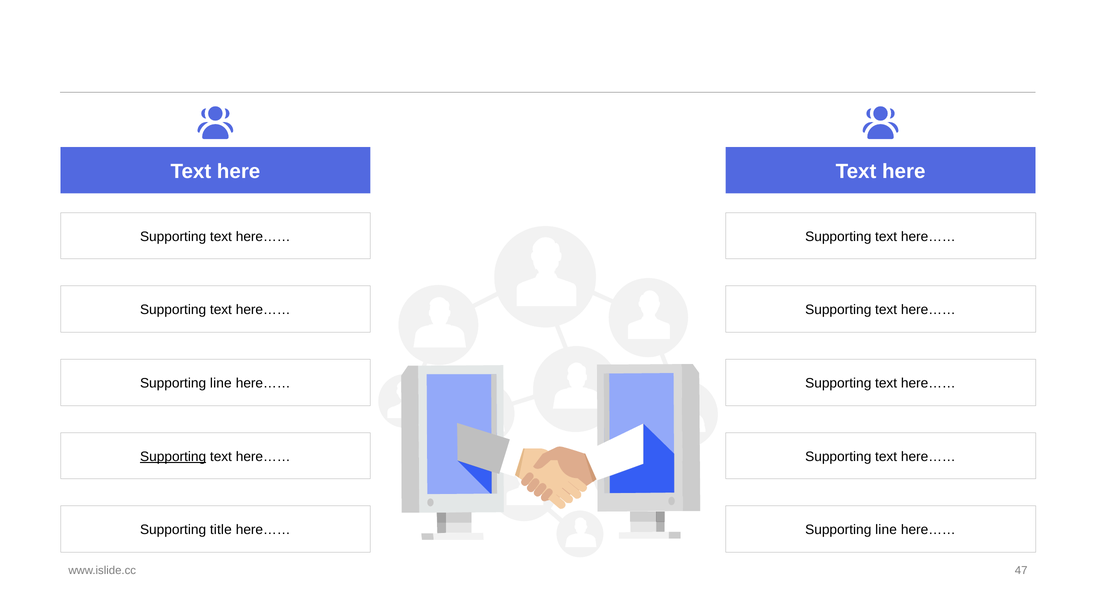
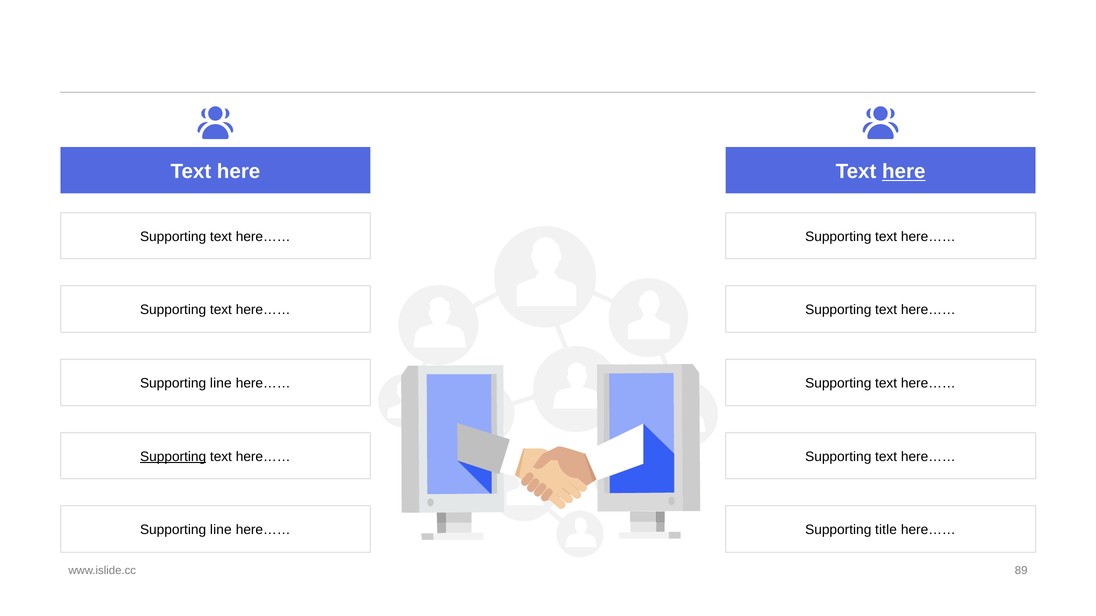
here at (904, 172) underline: none -> present
title at (221, 530): title -> line
line at (886, 530): line -> title
47: 47 -> 89
